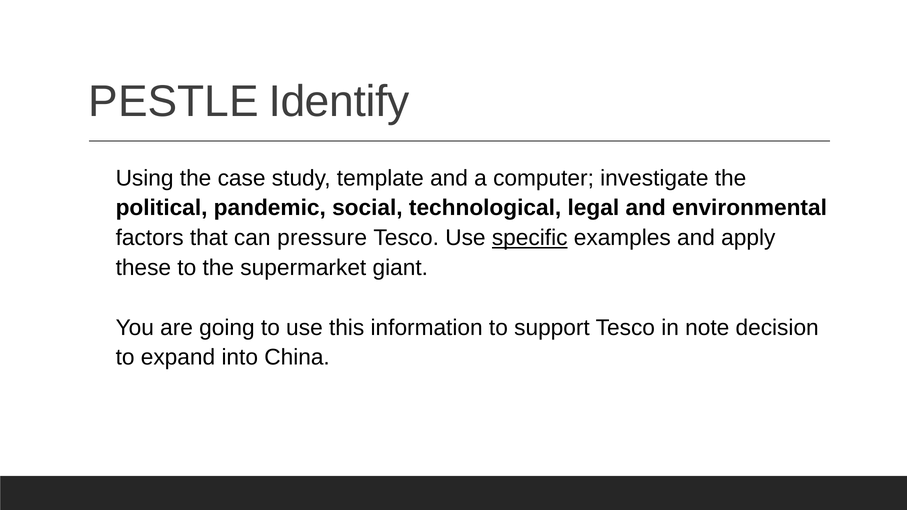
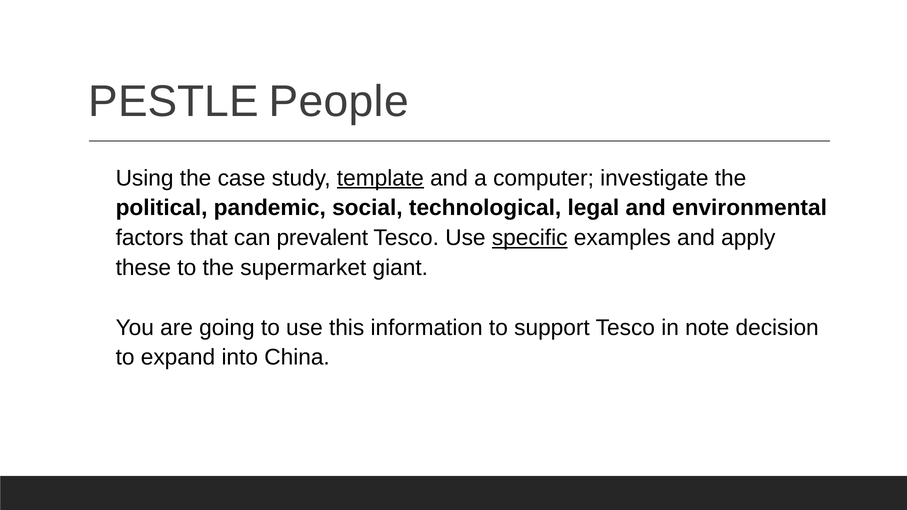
Identify: Identify -> People
template underline: none -> present
pressure: pressure -> prevalent
